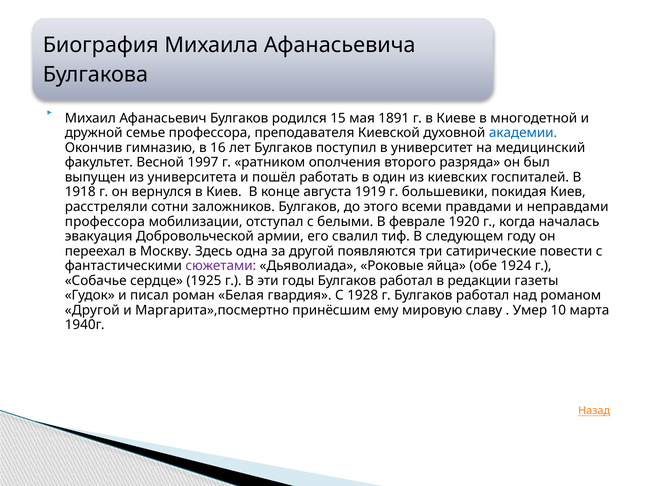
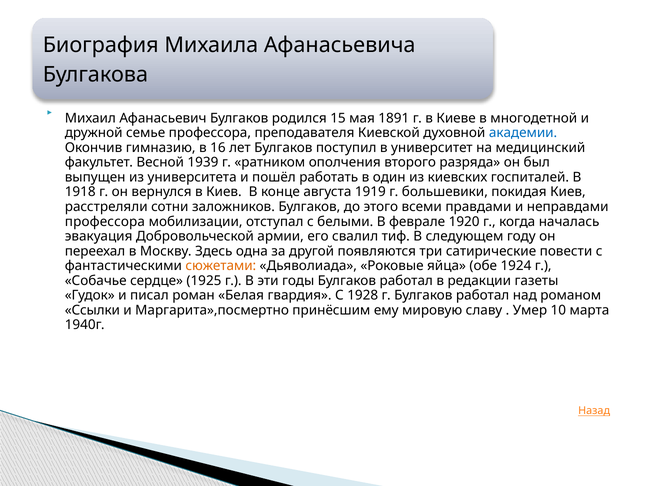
1997: 1997 -> 1939
сюжетами colour: purple -> orange
Другой at (92, 311): Другой -> Ссылки
